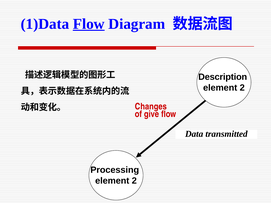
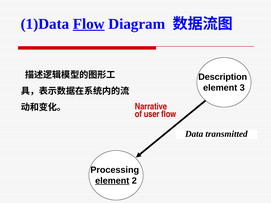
2 at (242, 88): 2 -> 3
Changes: Changes -> Narrative
give: give -> user
element at (112, 181) underline: none -> present
